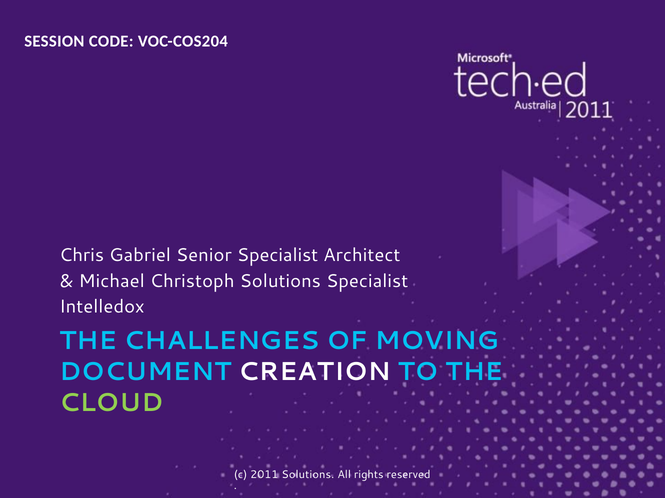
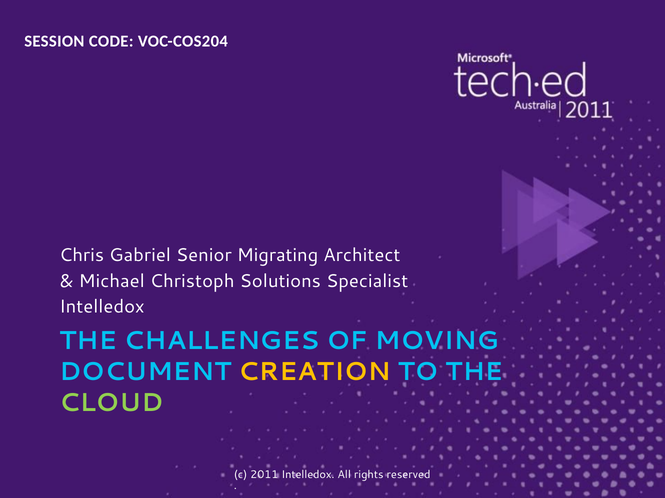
Senior Specialist: Specialist -> Migrating
CREATION colour: white -> yellow
2011 Solutions: Solutions -> Intelledox
